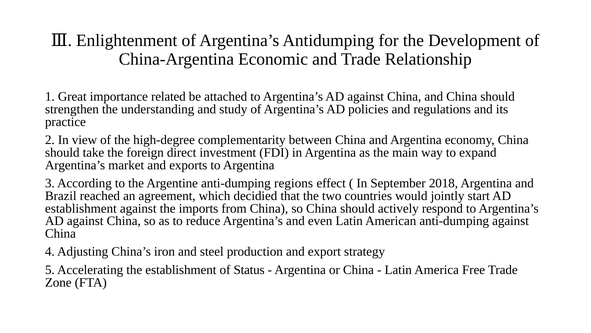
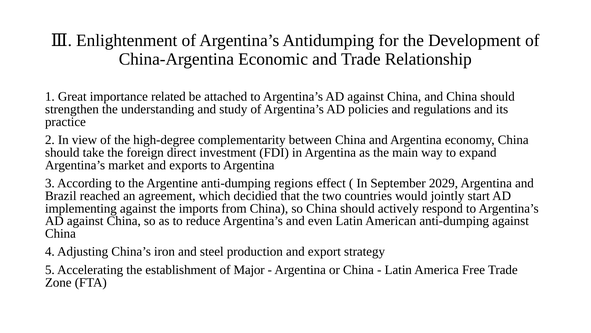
2018: 2018 -> 2029
establishment at (81, 208): establishment -> implementing
Status: Status -> Major
